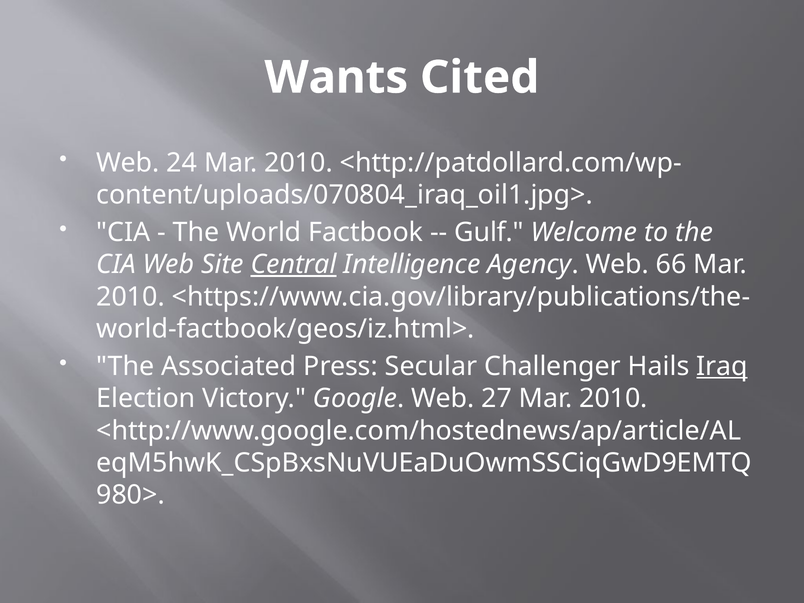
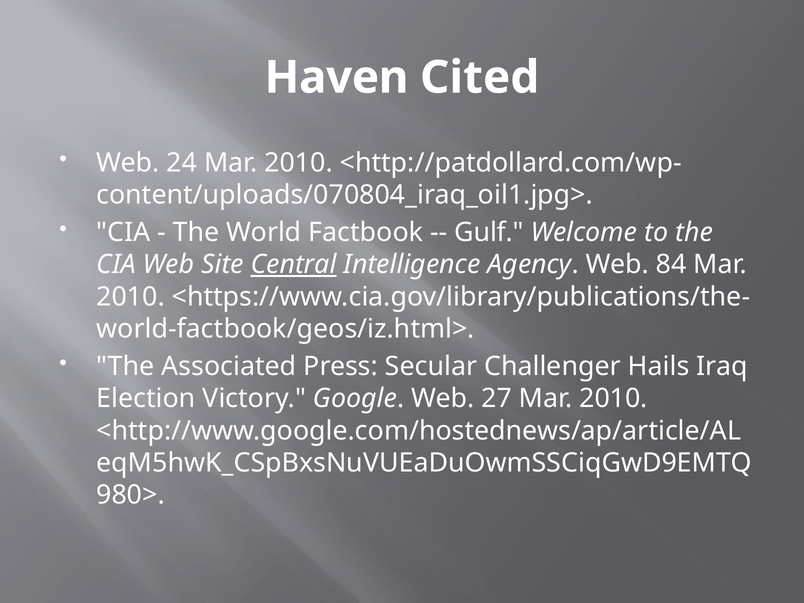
Wants: Wants -> Haven
66: 66 -> 84
Iraq underline: present -> none
